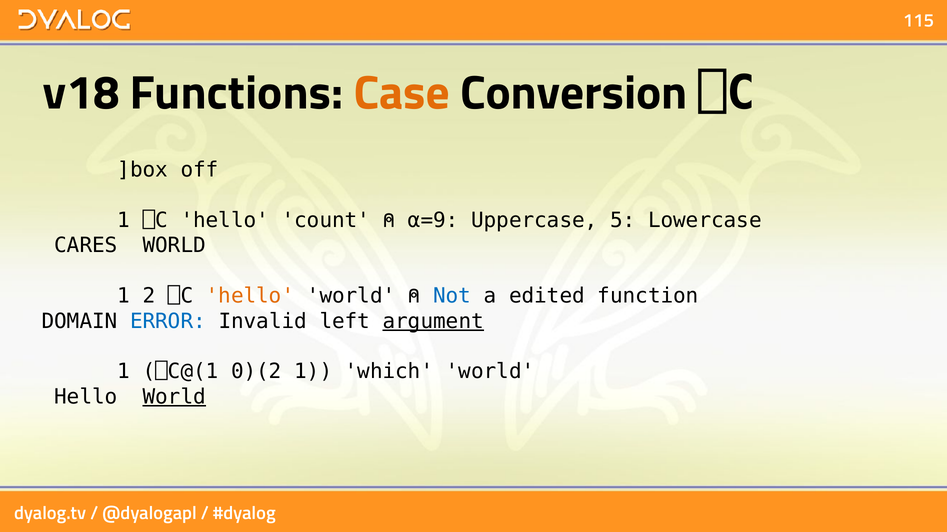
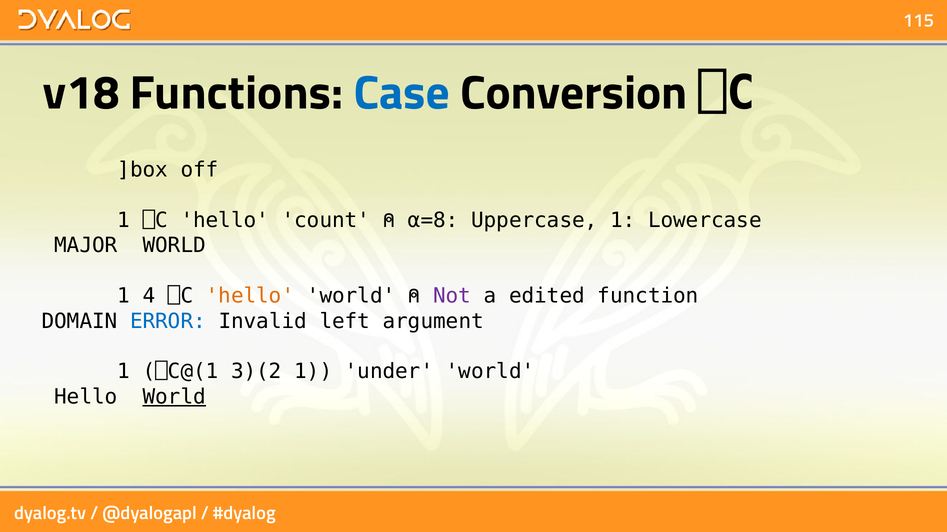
Case colour: orange -> blue
⍺=9: ⍺=9 -> ⍺=8
Uppercase 5: 5 -> 1
CARES: CARES -> MAJOR
2: 2 -> 4
Not colour: blue -> purple
argument underline: present -> none
0)(2: 0)(2 -> 3)(2
which: which -> under
